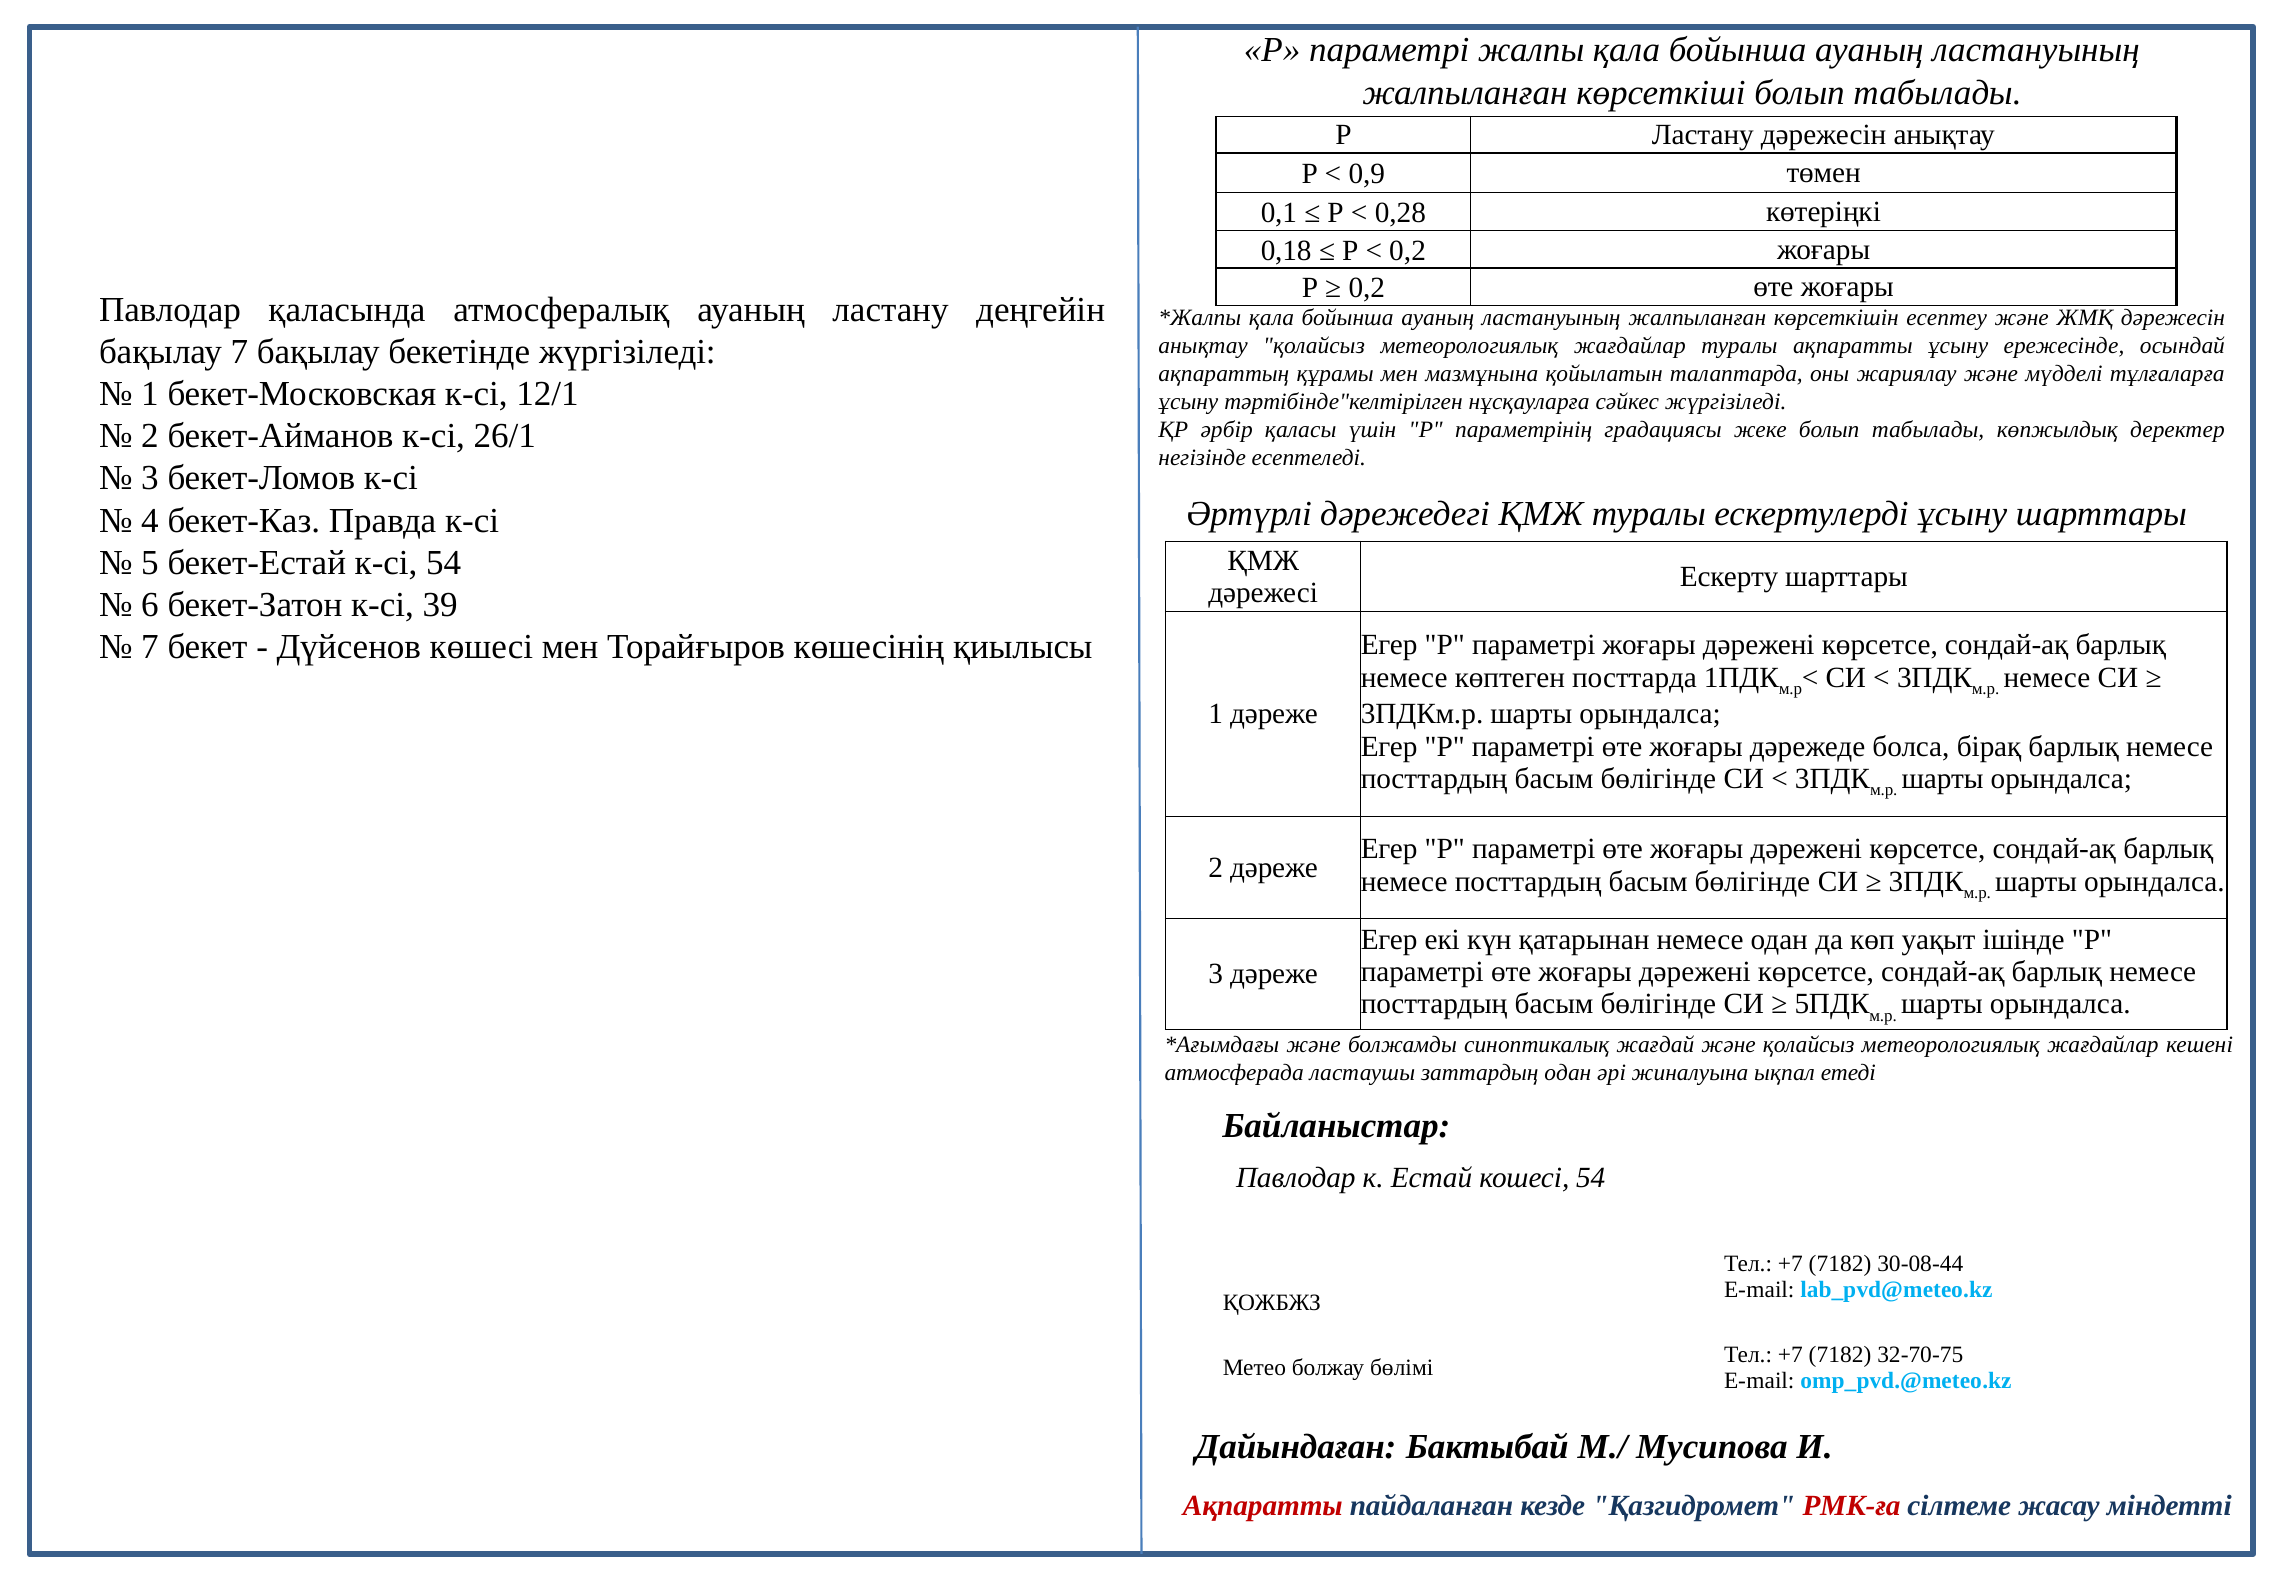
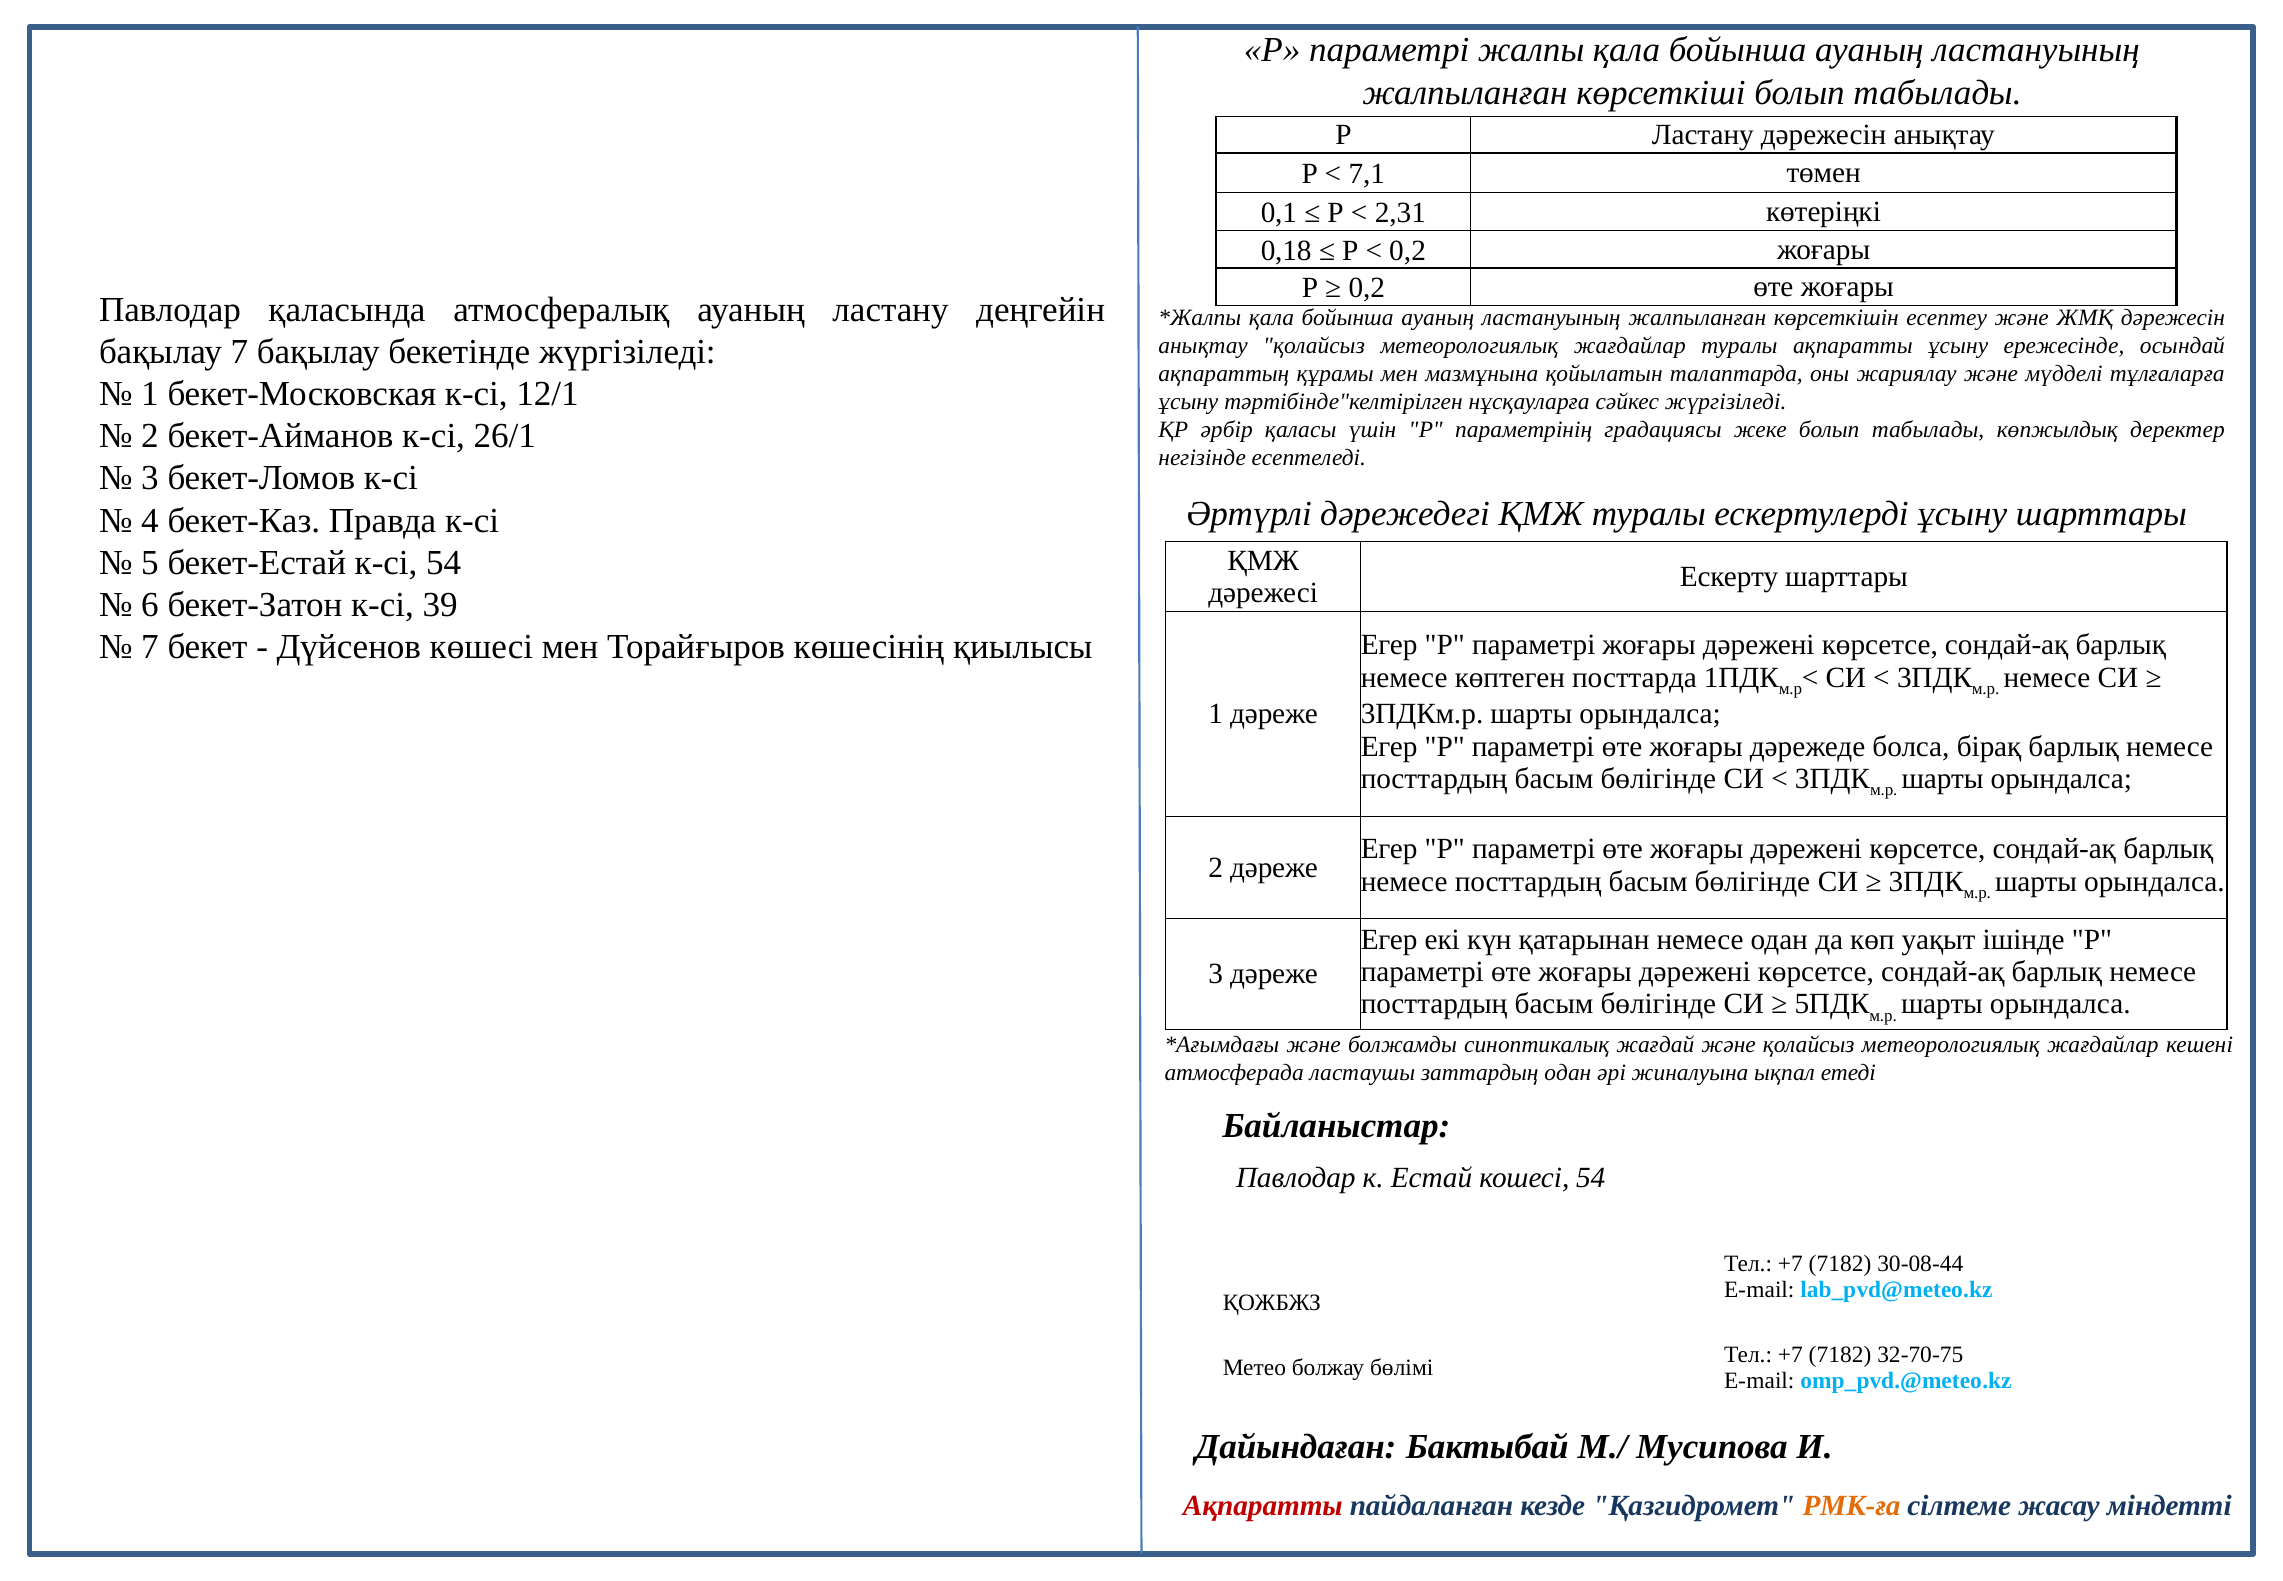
0,9: 0,9 -> 7,1
0,28: 0,28 -> 2,31
РМК-ға colour: red -> orange
